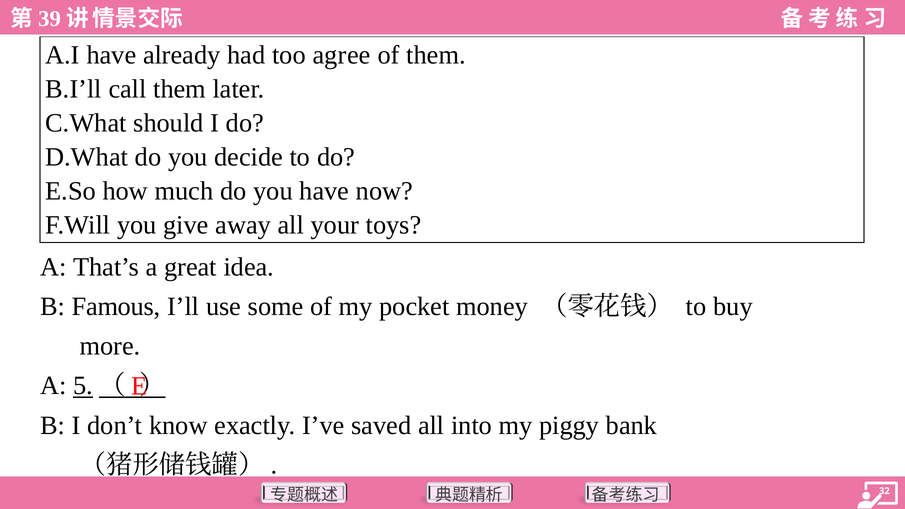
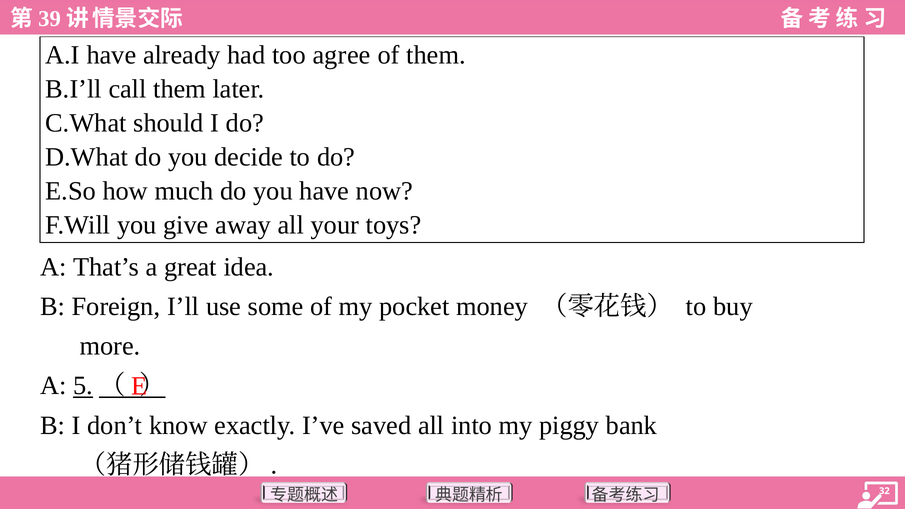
Famous: Famous -> Foreign
